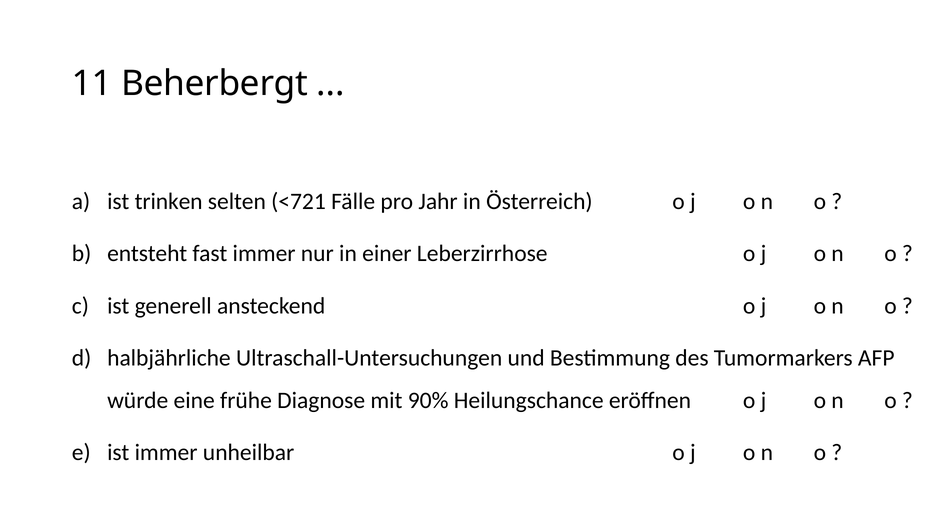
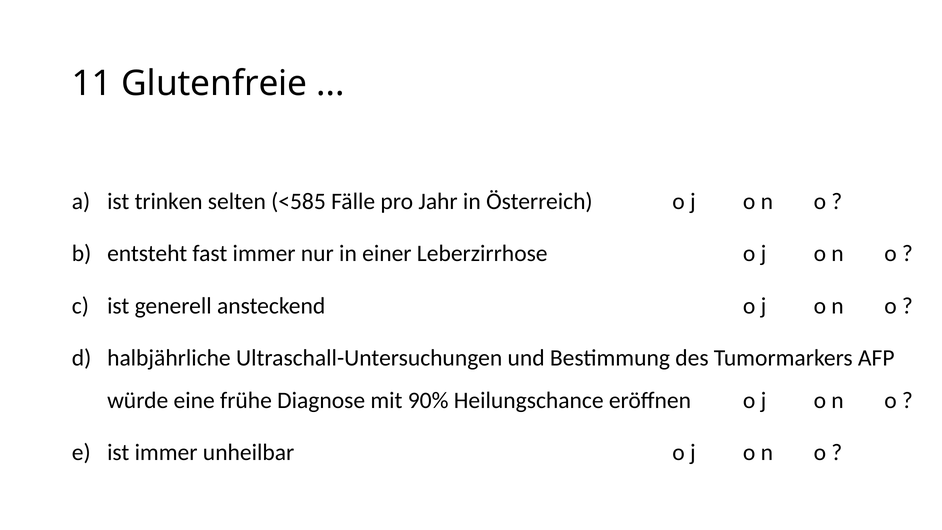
Beherbergt: Beherbergt -> Glutenfreie
<721: <721 -> <585
